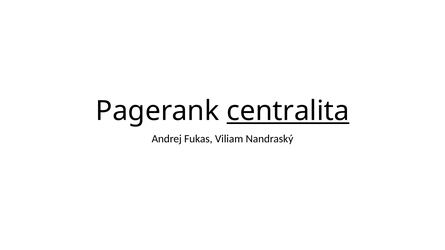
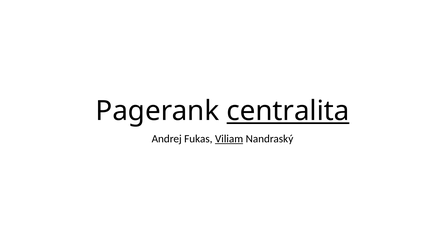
Viliam underline: none -> present
